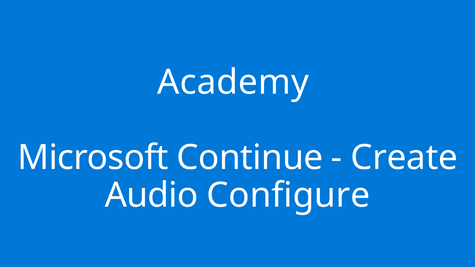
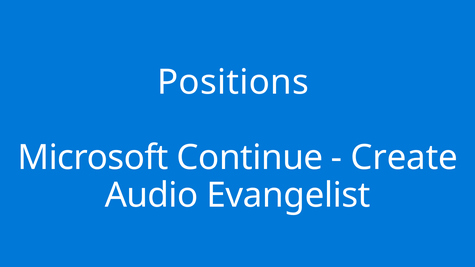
Academy: Academy -> Positions
Configure: Configure -> Evangelist
